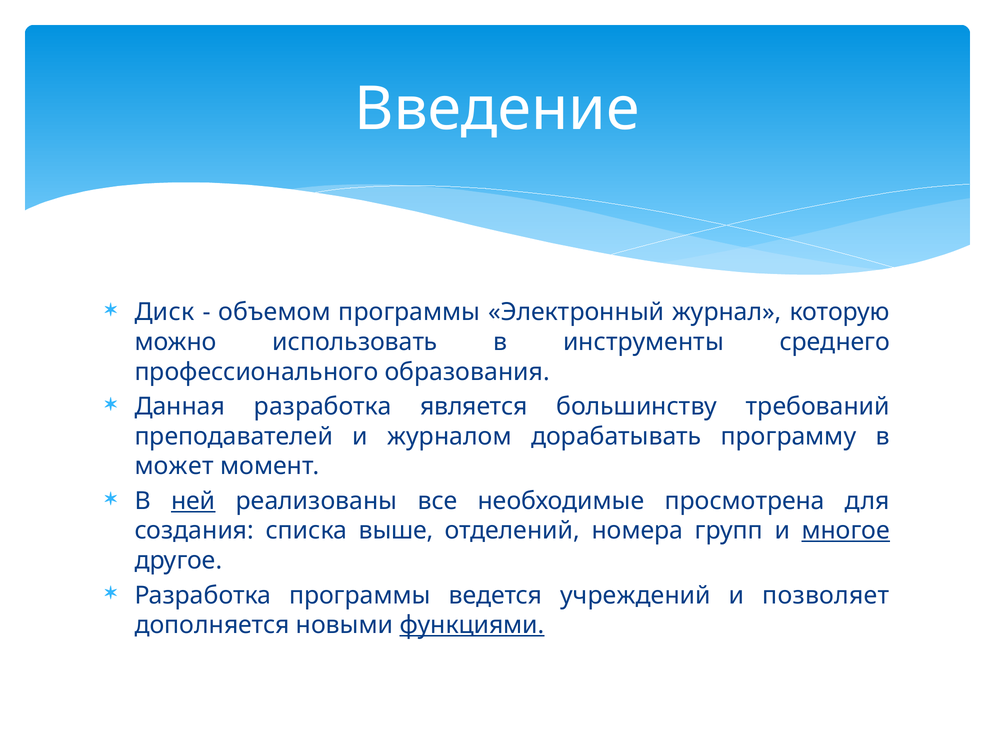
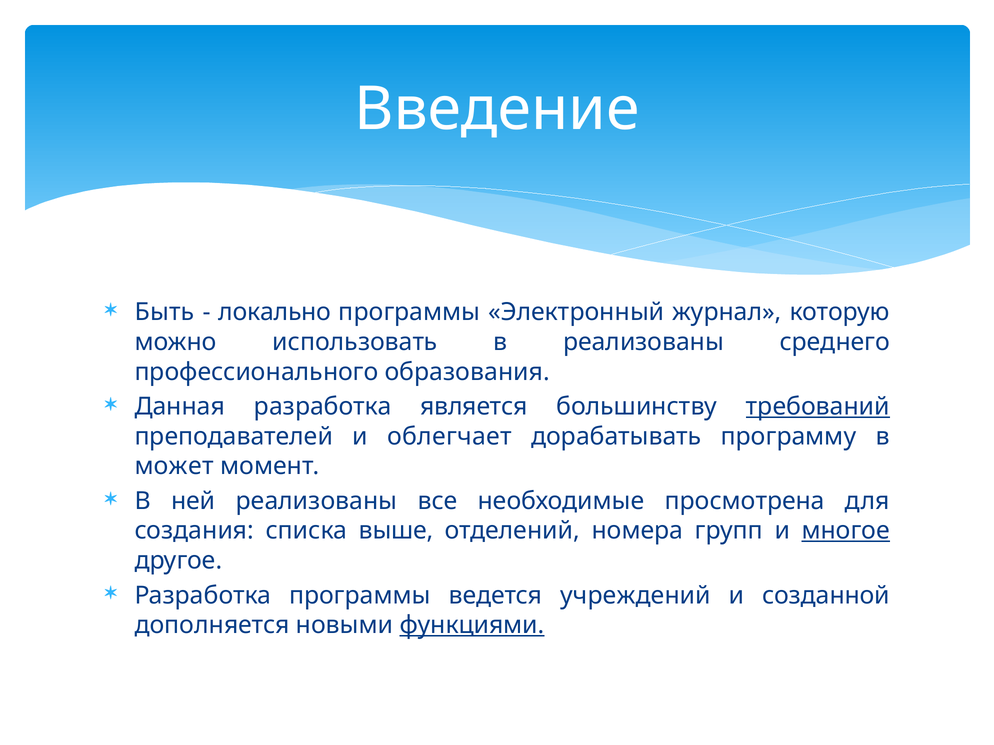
Диск: Диск -> Быть
объемом: объемом -> локально
в инструменты: инструменты -> реализованы
требований underline: none -> present
журналом: журналом -> облегчает
ней underline: present -> none
позволяет: позволяет -> созданной
